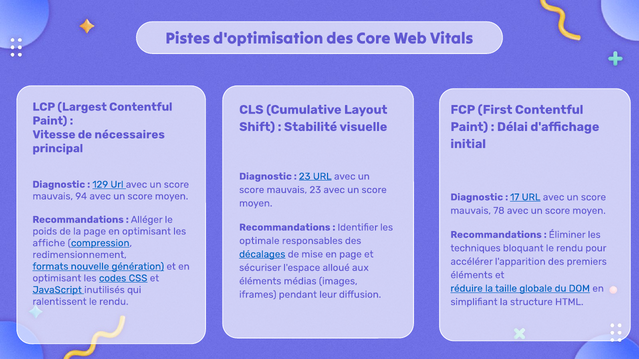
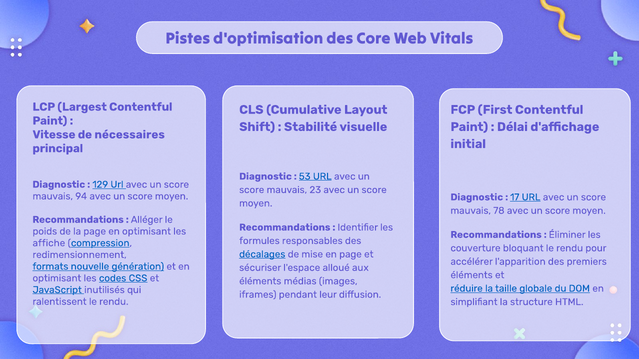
23 at (305, 177): 23 -> 53
optimale: optimale -> formules
techniques: techniques -> couverture
